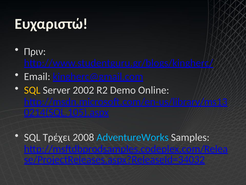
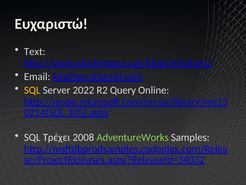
Πριν: Πριν -> Text
2002: 2002 -> 2022
Demo: Demo -> Query
AdventureWorks colour: light blue -> light green
